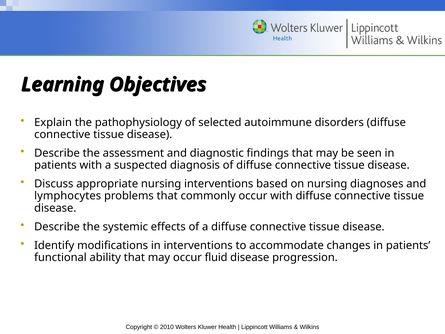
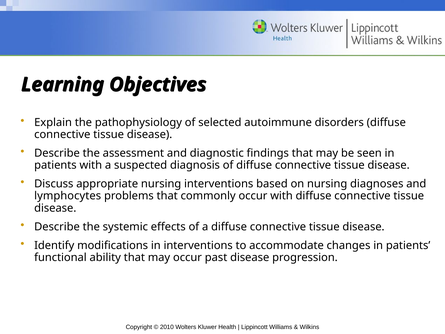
fluid: fluid -> past
